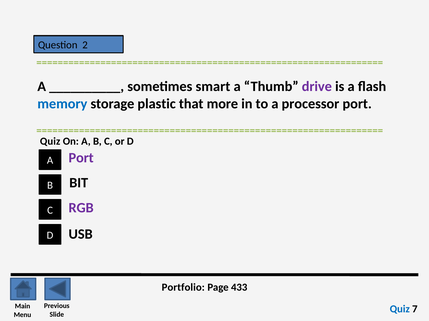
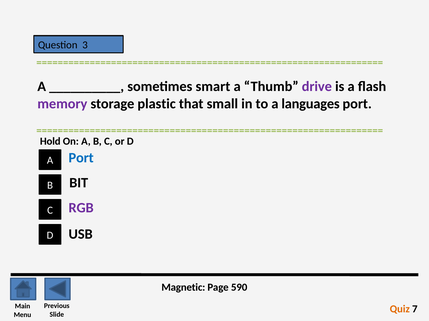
2: 2 -> 3
memory colour: blue -> purple
more: more -> small
processor: processor -> languages
Quiz at (50, 142): Quiz -> Hold
Port at (81, 158) colour: purple -> blue
Portfolio: Portfolio -> Magnetic
433: 433 -> 590
Quiz at (400, 310) colour: blue -> orange
